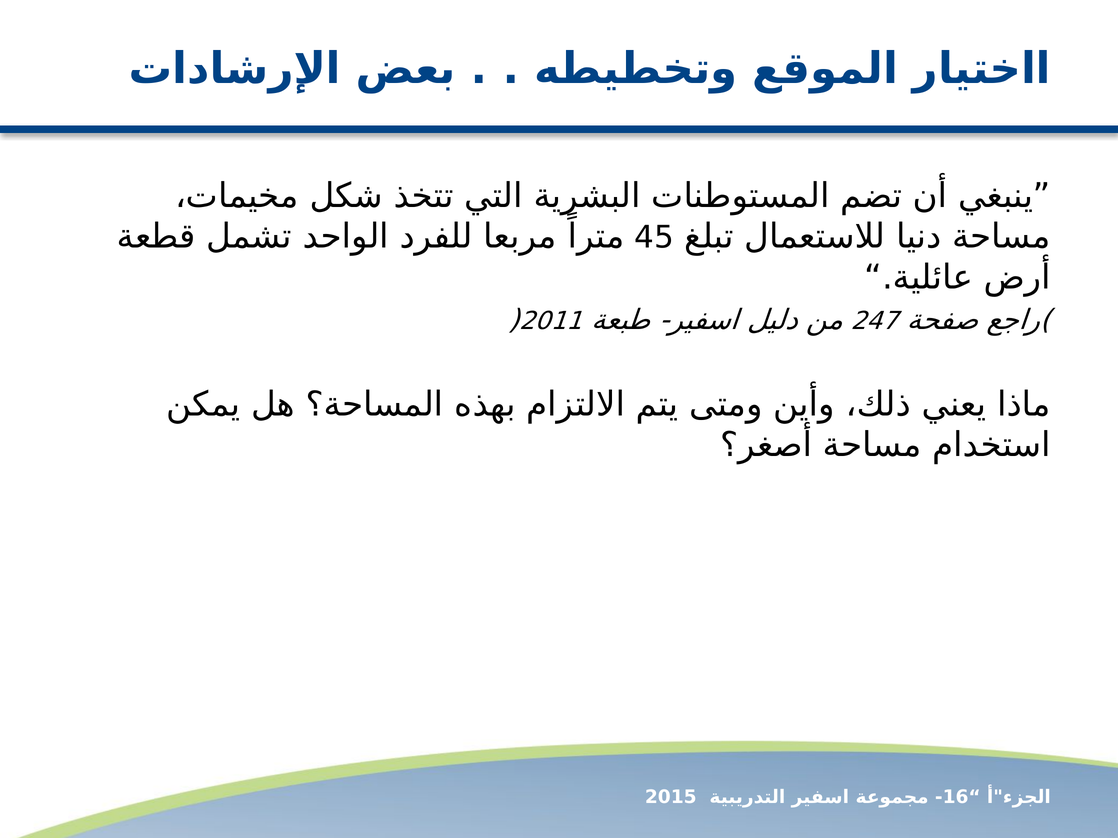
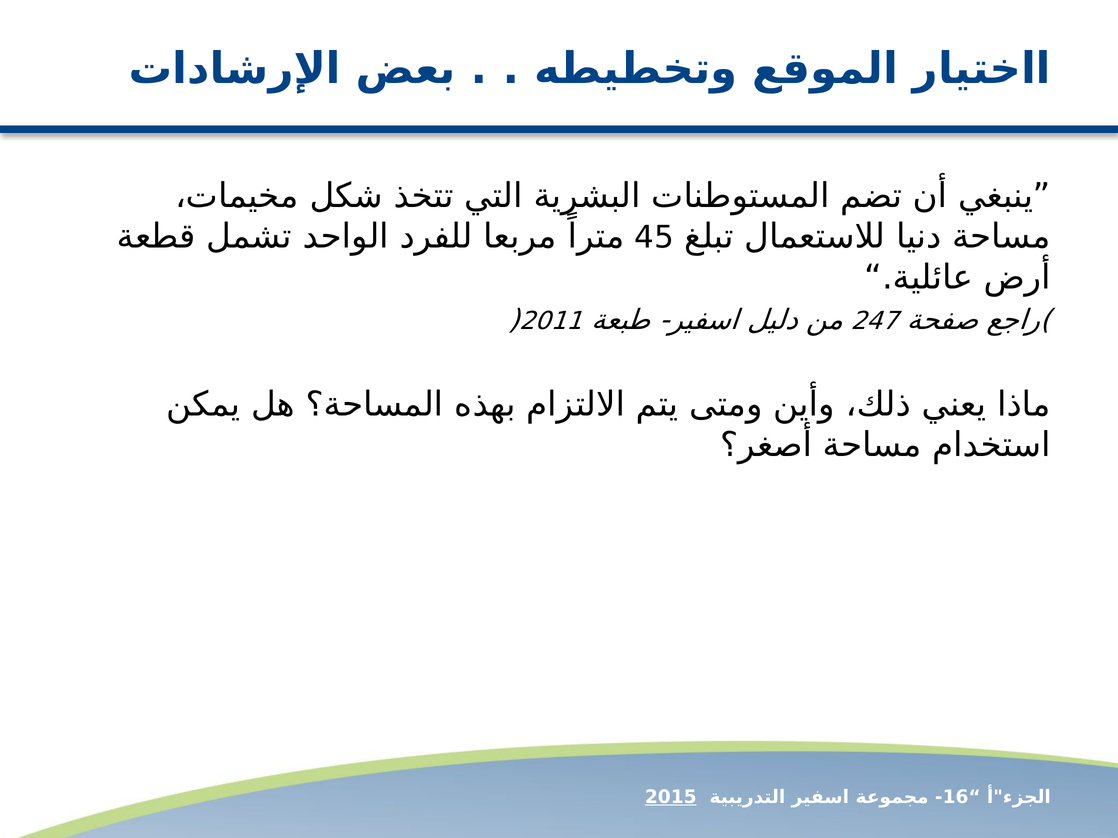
2015 underline: none -> present
